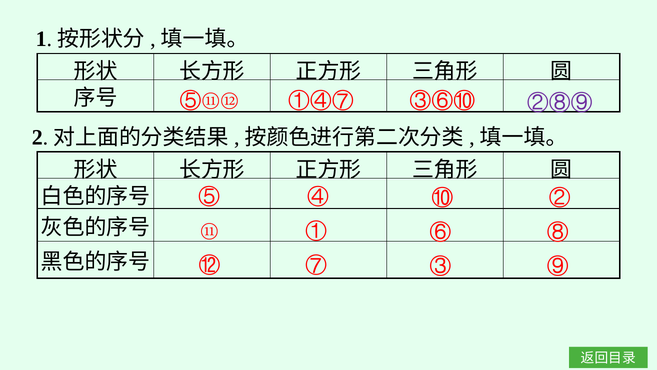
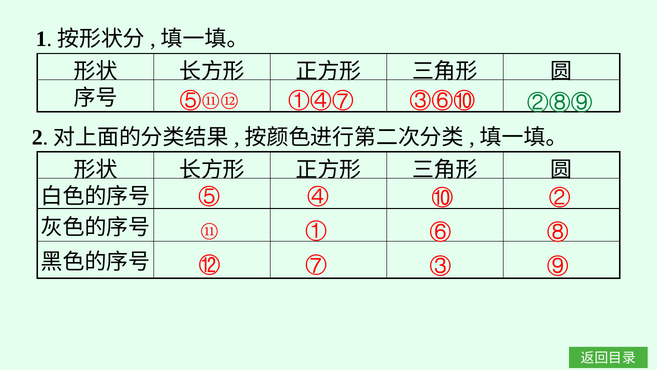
②⑧⑨ colour: purple -> green
